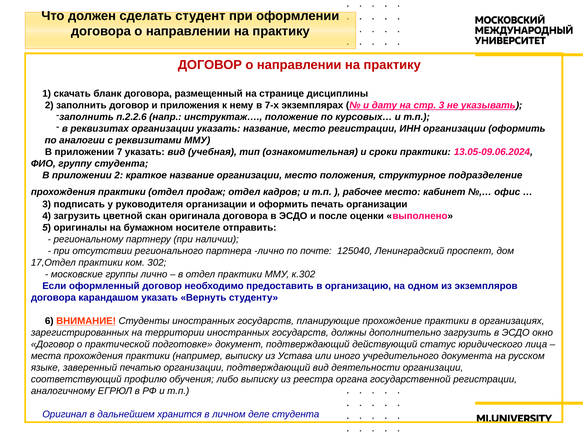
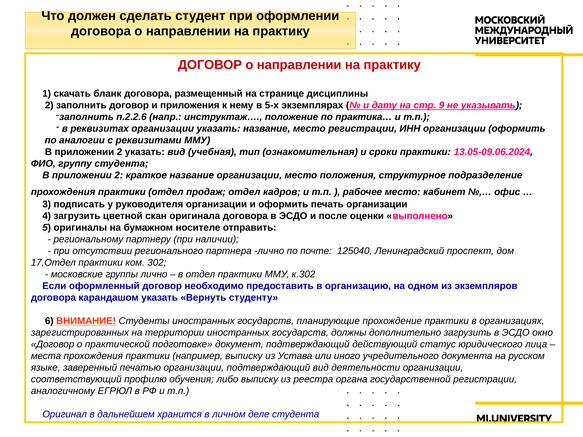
7-х: 7-х -> 5-х
стр 3: 3 -> 9
курсовых…: курсовых… -> практика…
7 at (120, 152): 7 -> 2
